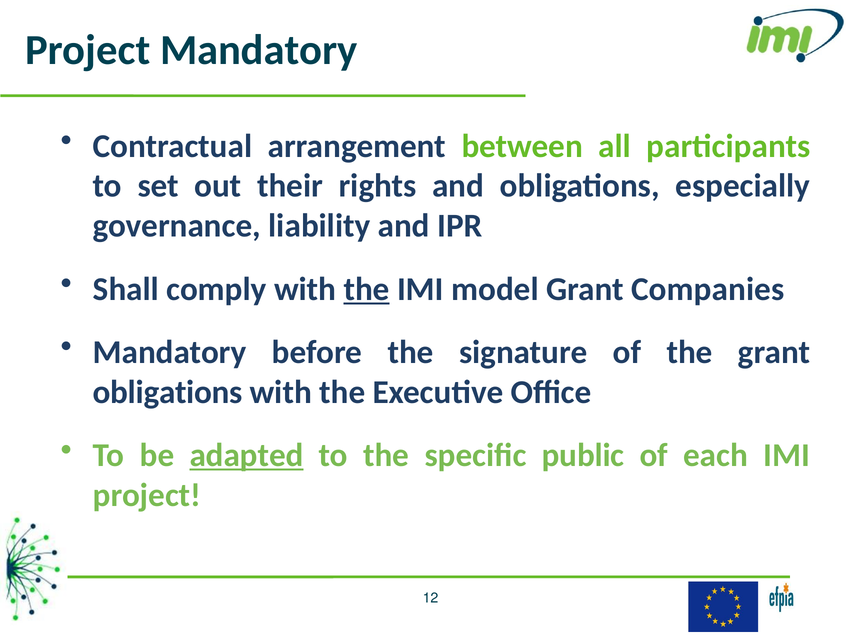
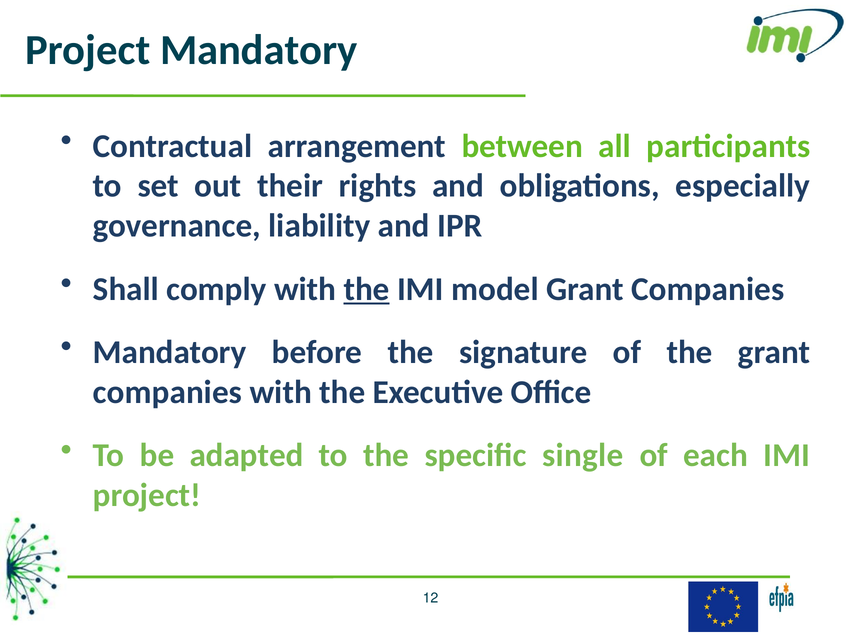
obligations at (168, 392): obligations -> companies
adapted underline: present -> none
public: public -> single
